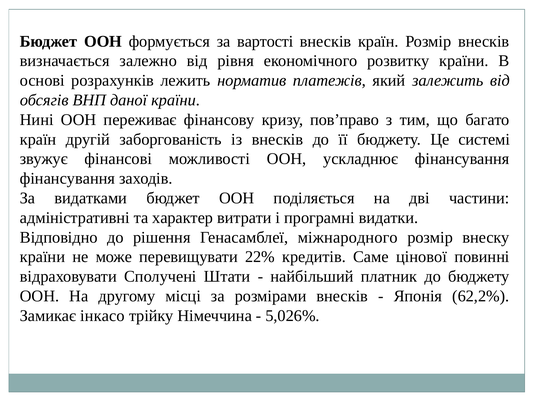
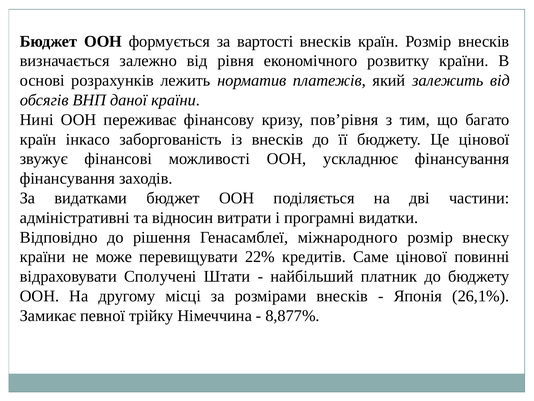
пов’право: пов’право -> пов’рівня
другій: другій -> інкасо
Це системі: системі -> цінової
характер: характер -> відносин
62,2%: 62,2% -> 26,1%
інкасо: інкасо -> певної
5,026%: 5,026% -> 8,877%
